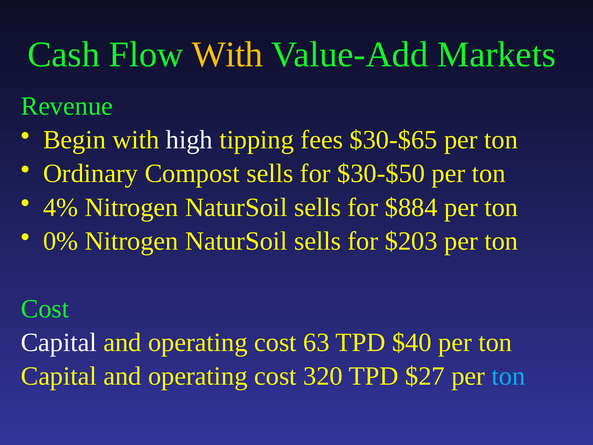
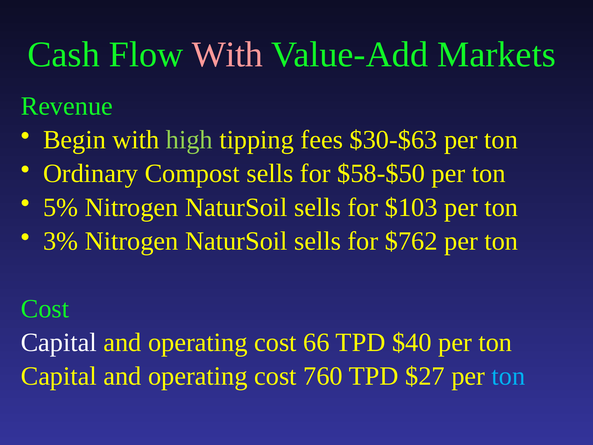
With at (227, 54) colour: yellow -> pink
high colour: white -> light green
$30-$65: $30-$65 -> $30-$63
$30-$50: $30-$50 -> $58-$50
4%: 4% -> 5%
$884: $884 -> $103
0%: 0% -> 3%
$203: $203 -> $762
63: 63 -> 66
320: 320 -> 760
